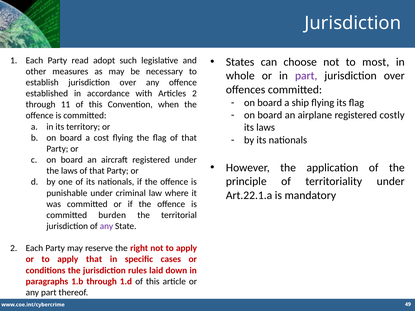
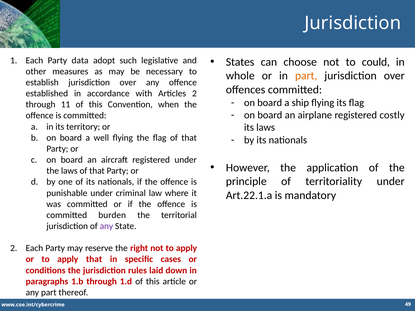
most: most -> could
read: read -> data
part at (306, 76) colour: purple -> orange
cost: cost -> well
